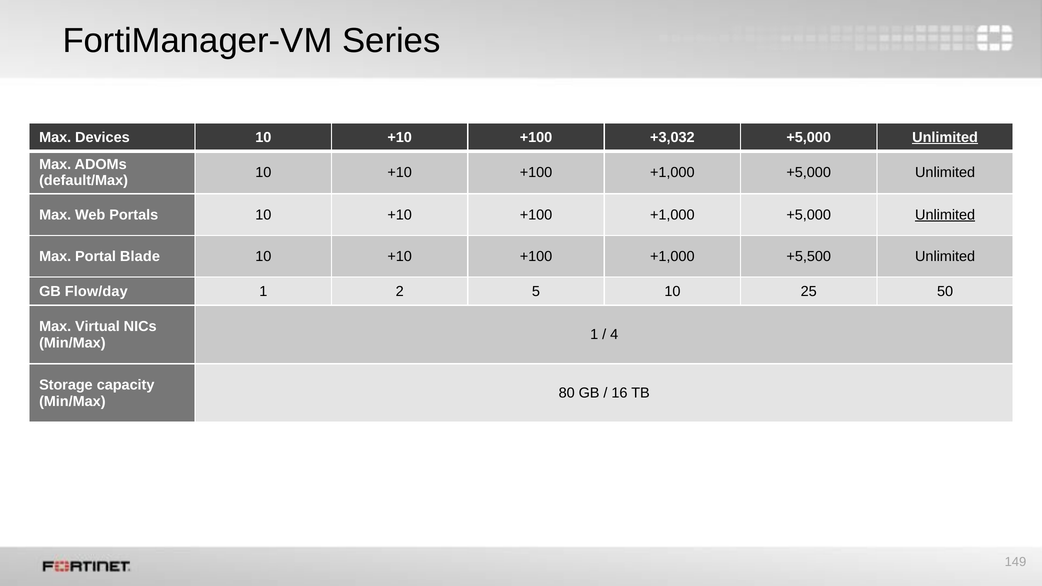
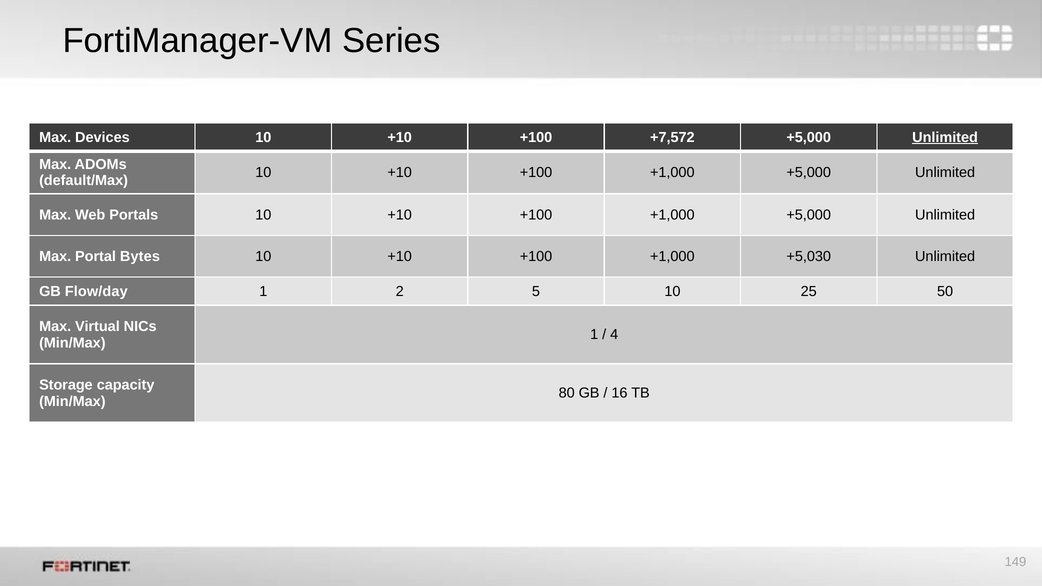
+3,032: +3,032 -> +7,572
Unlimited at (945, 215) underline: present -> none
Blade: Blade -> Bytes
+5,500: +5,500 -> +5,030
